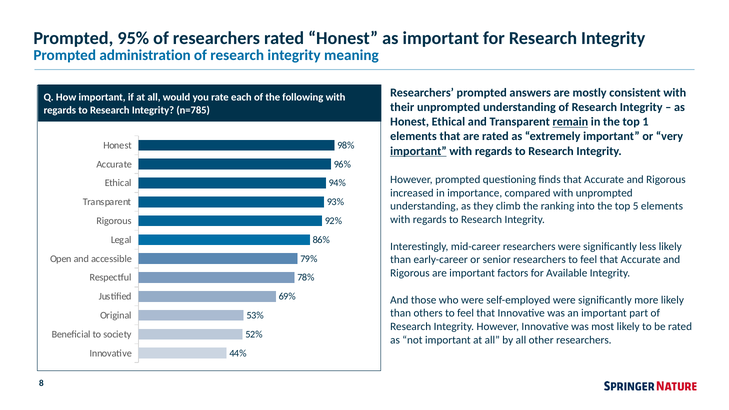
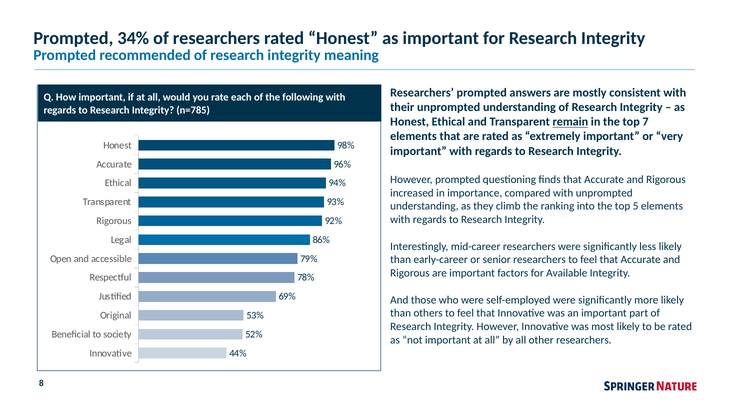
95%: 95% -> 34%
administration: administration -> recommended
1: 1 -> 7
important at (418, 151) underline: present -> none
